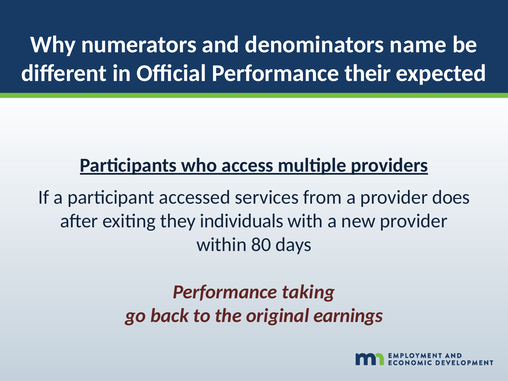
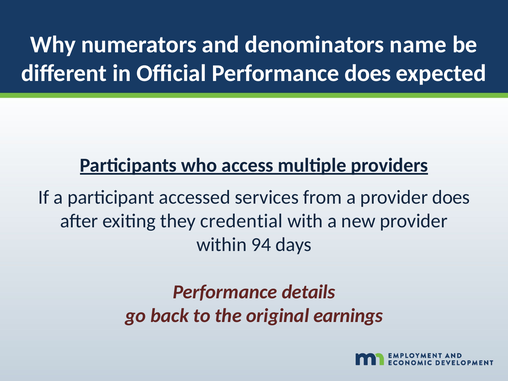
Performance their: their -> does
individuals: individuals -> credential
80: 80 -> 94
taking: taking -> details
